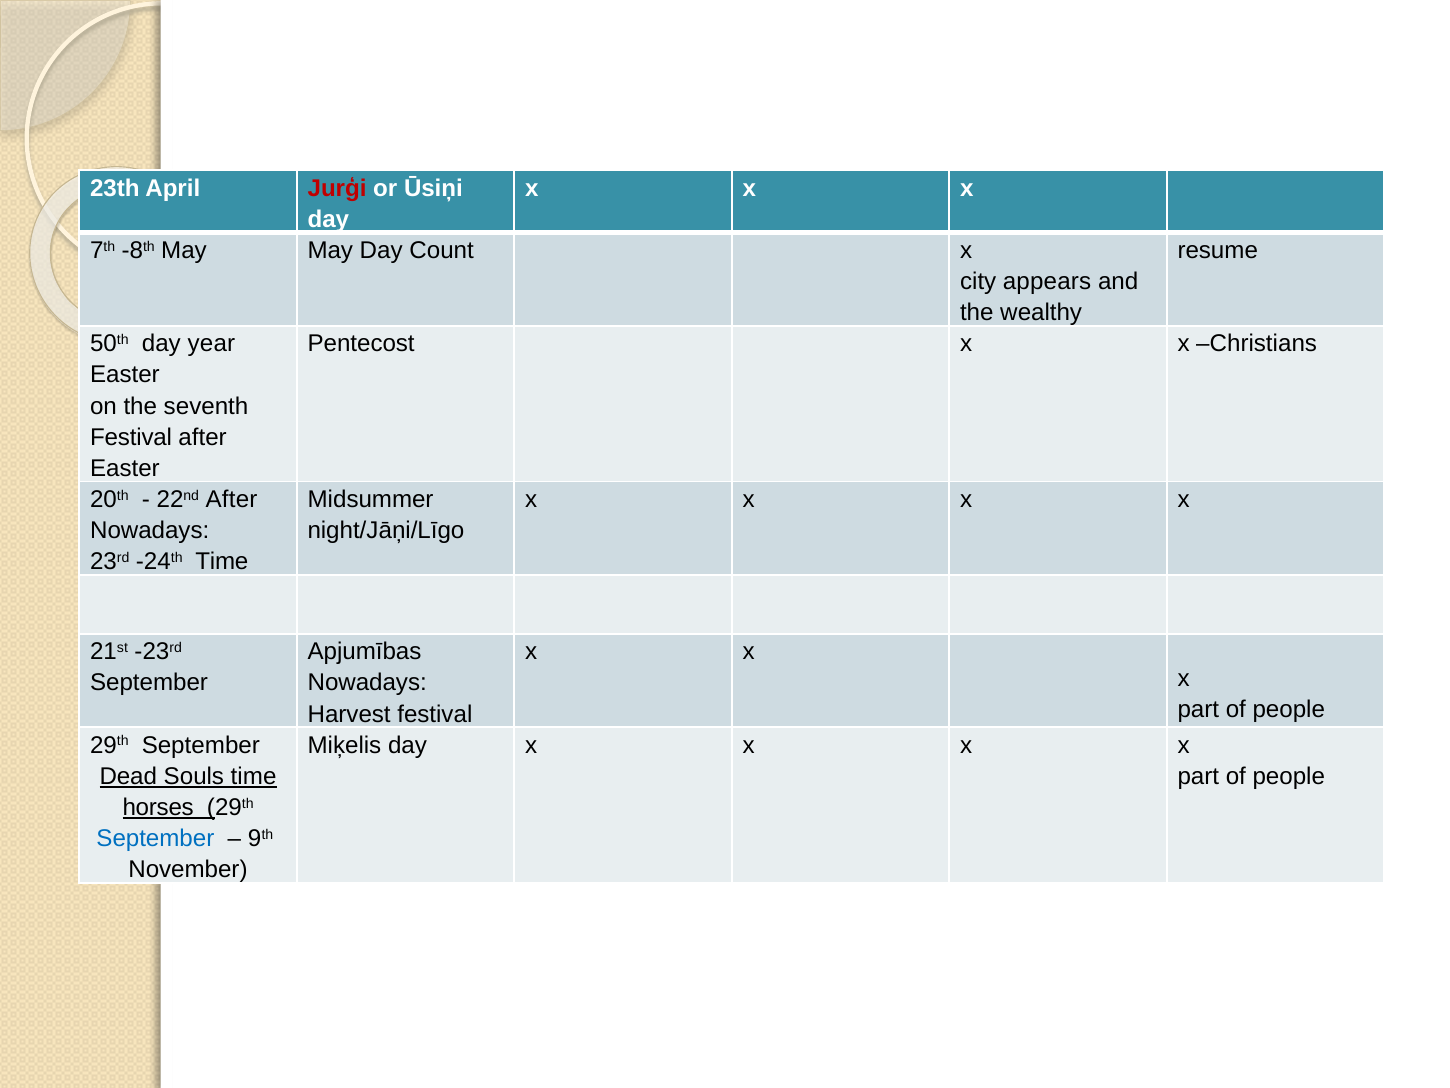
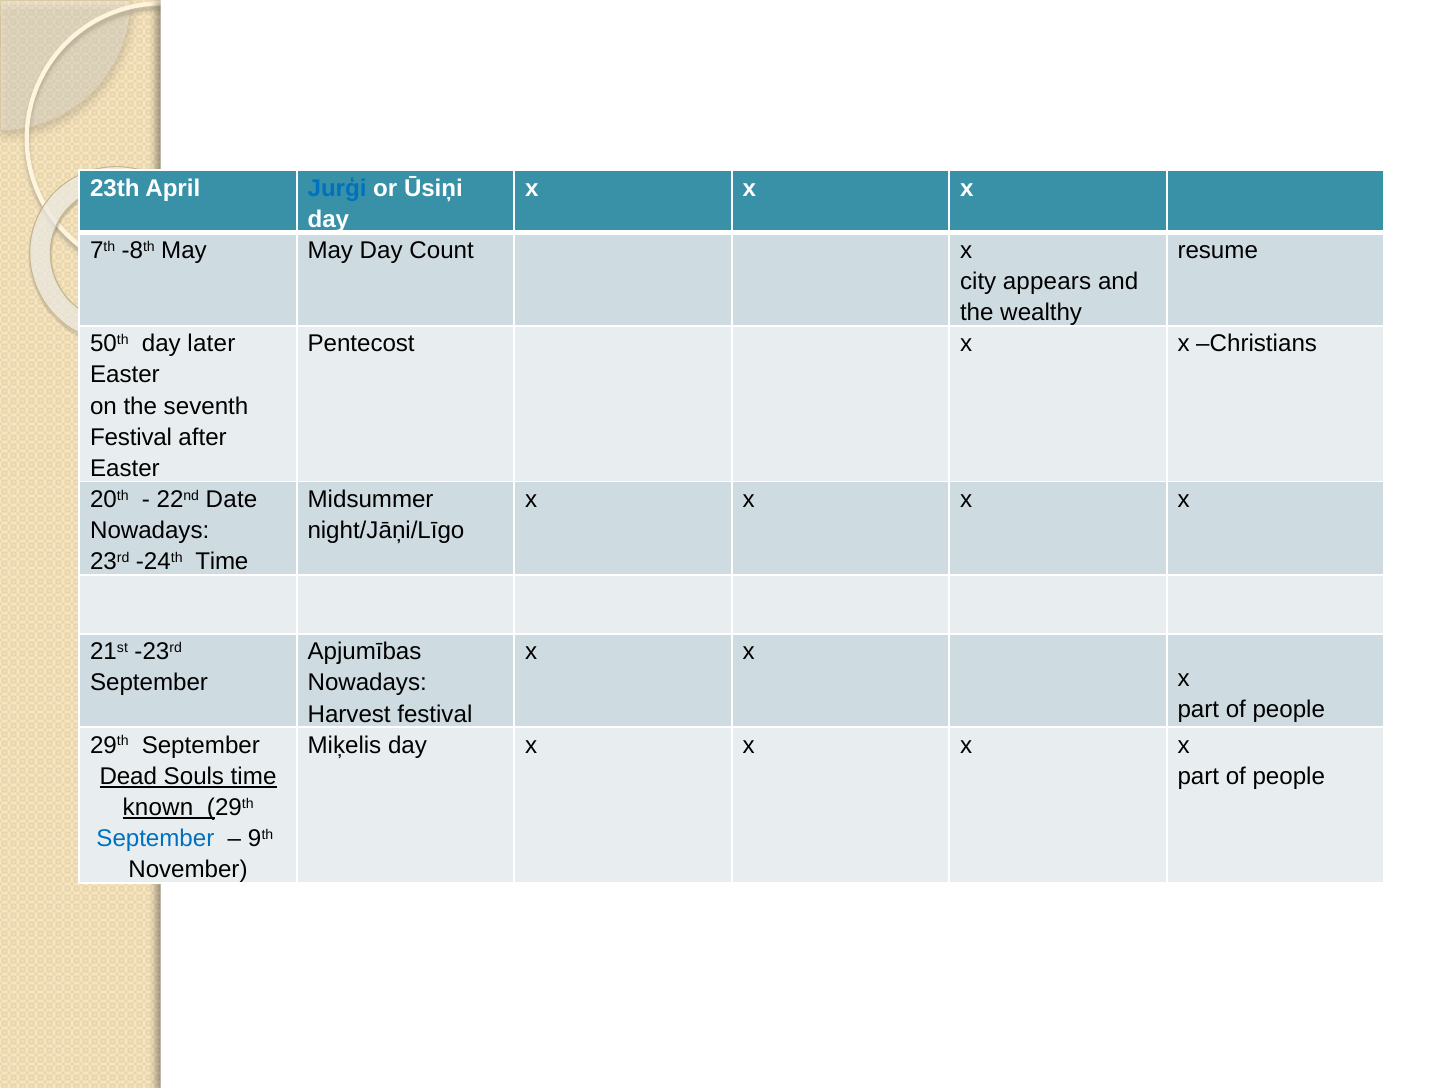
Jurģi colour: red -> blue
year: year -> later
22nd After: After -> Date
horses: horses -> known
